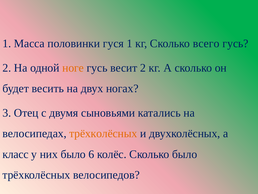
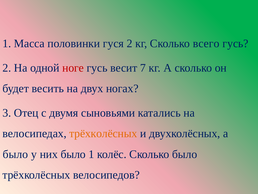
гуся 1: 1 -> 2
ноге colour: orange -> red
весит 2: 2 -> 7
класс at (15, 154): класс -> было
было 6: 6 -> 1
